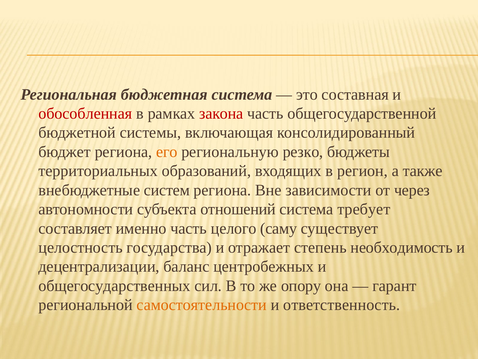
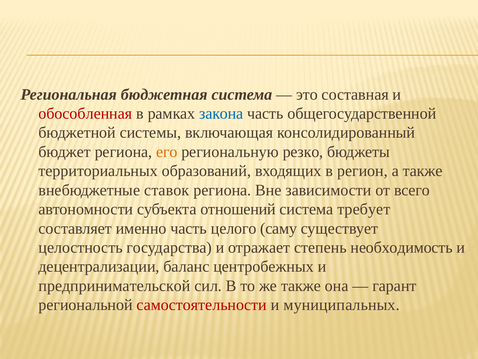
закона colour: red -> blue
систем: систем -> ставок
через: через -> всего
общегосударственных: общегосударственных -> предпринимательской
же опору: опору -> также
самостоятельности colour: orange -> red
ответственность: ответственность -> муниципальных
